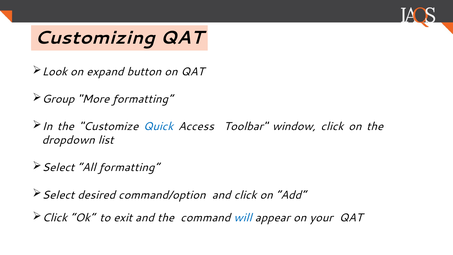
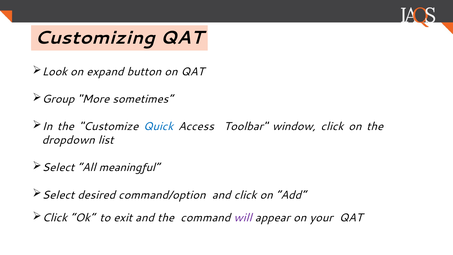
formatting“: formatting“ -> sometimes“
formatting: formatting -> meaningful
will colour: blue -> purple
